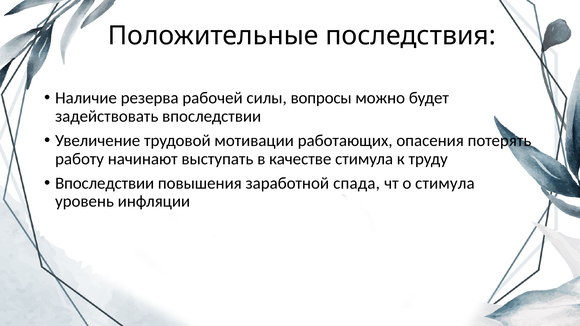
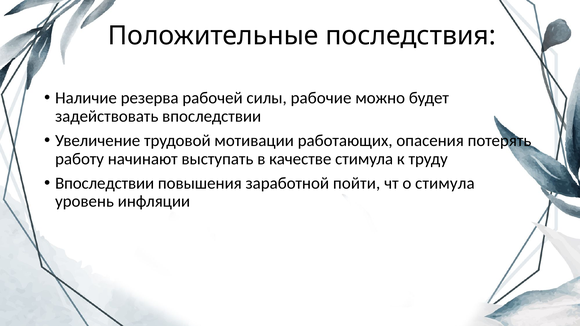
вопросы: вопросы -> рабочие
спада: спада -> пойти
